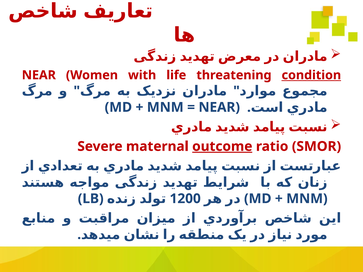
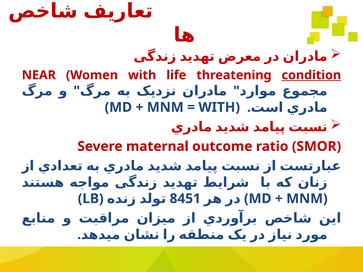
NEAR at (217, 107): NEAR -> WITH
outcome underline: present -> none
1200: 1200 -> 8451
